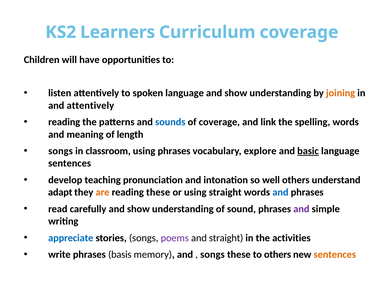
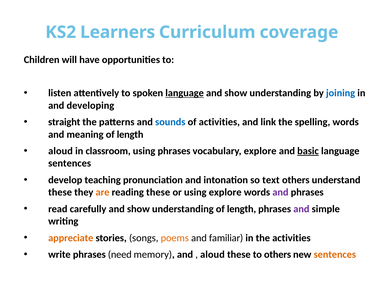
language at (185, 93) underline: none -> present
joining colour: orange -> blue
and attentively: attentively -> developing
reading at (64, 122): reading -> straight
of coverage: coverage -> activities
songs at (61, 151): songs -> aloud
well: well -> text
adapt at (60, 193): adapt -> these
using straight: straight -> explore
and at (280, 193) colour: blue -> purple
understanding of sound: sound -> length
appreciate colour: blue -> orange
poems colour: purple -> orange
and straight: straight -> familiar
basis: basis -> need
songs at (212, 255): songs -> aloud
